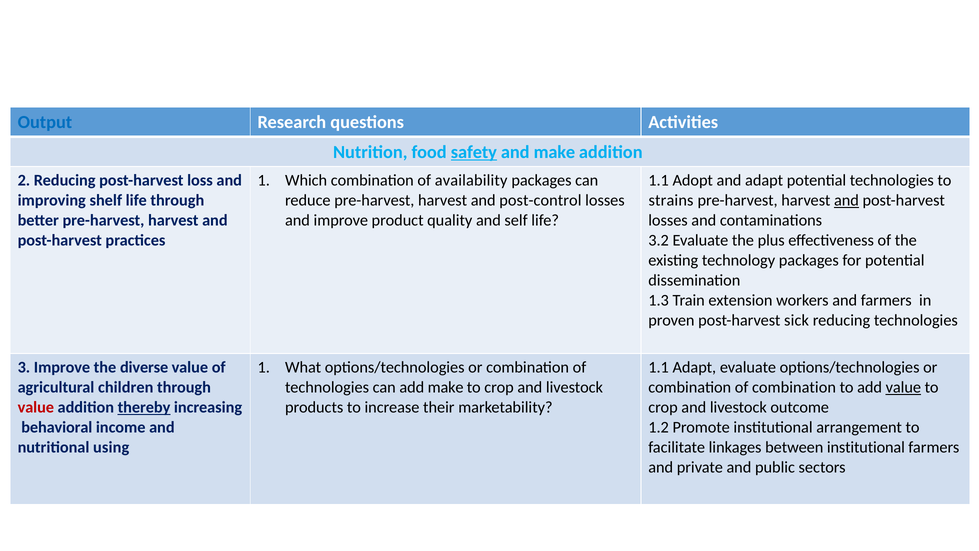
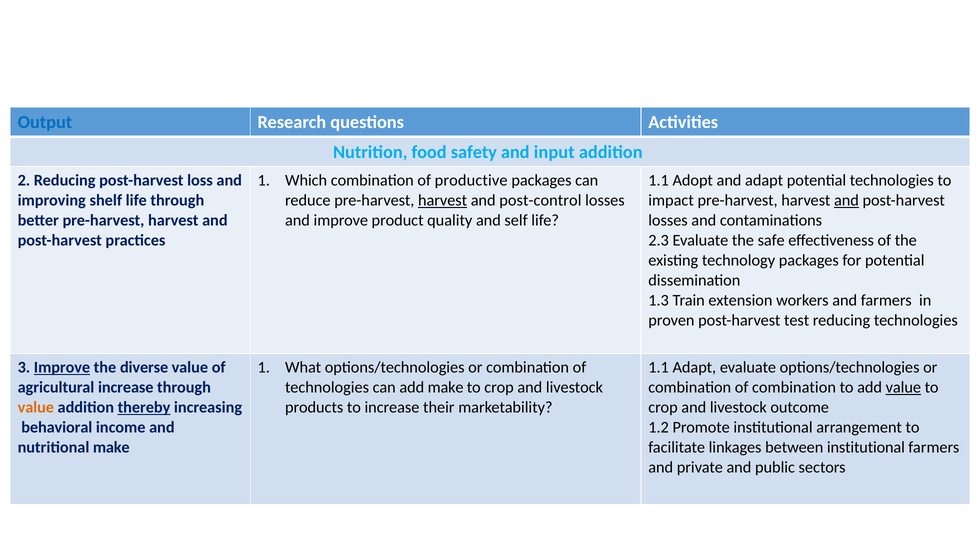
safety underline: present -> none
and make: make -> input
availability: availability -> productive
harvest at (443, 200) underline: none -> present
strains: strains -> impact
3.2: 3.2 -> 2.3
plus: plus -> safe
sick: sick -> test
Improve at (62, 367) underline: none -> present
agricultural children: children -> increase
value at (36, 407) colour: red -> orange
nutritional using: using -> make
